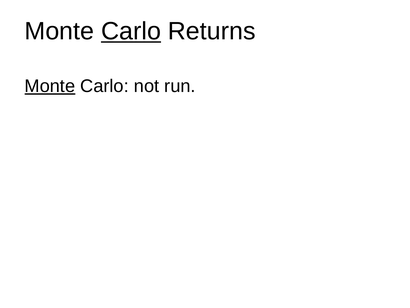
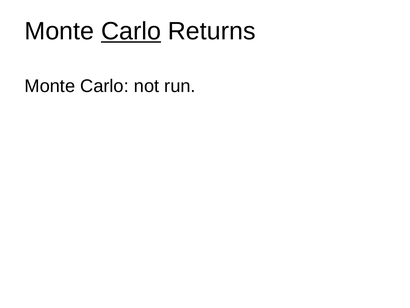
Monte at (50, 86) underline: present -> none
